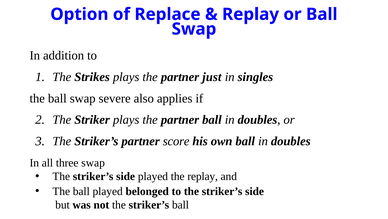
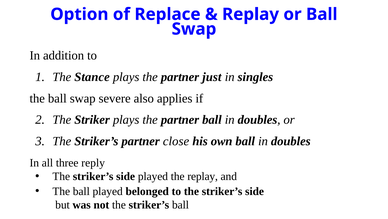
Strikes: Strikes -> Stance
score: score -> close
three swap: swap -> reply
